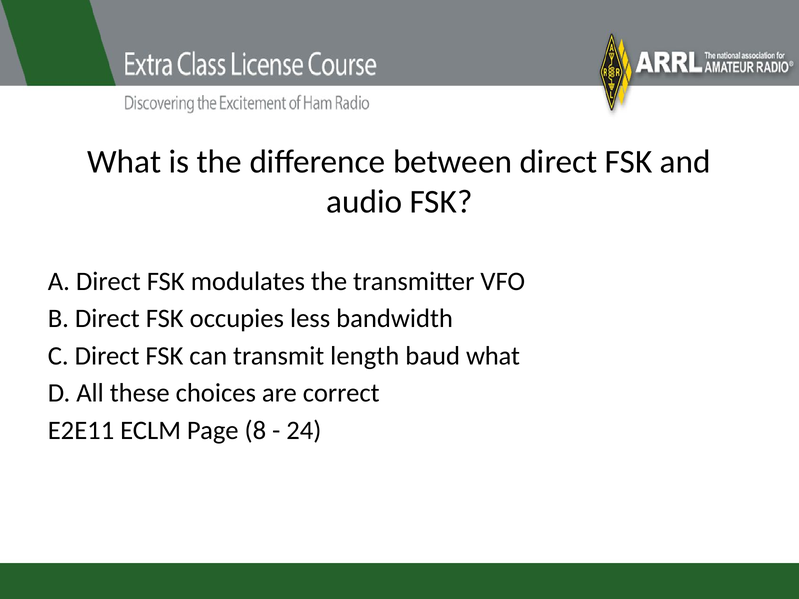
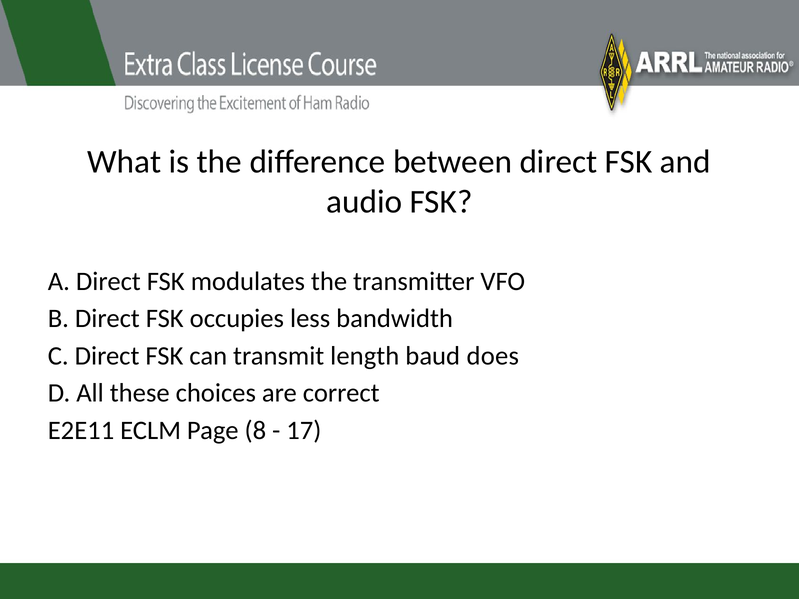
baud what: what -> does
24: 24 -> 17
